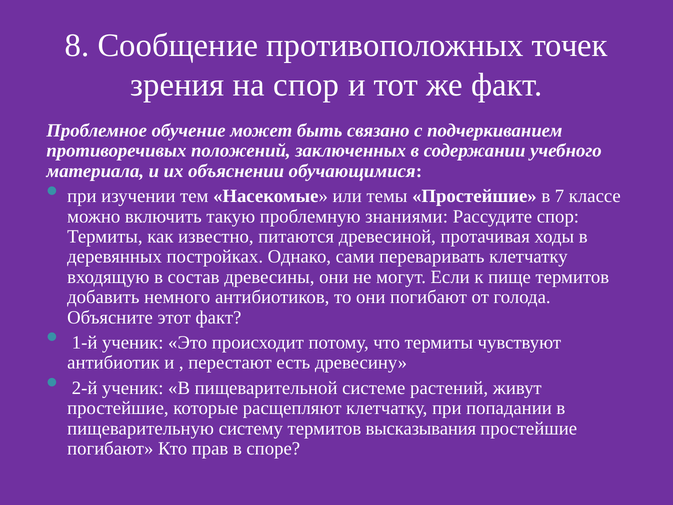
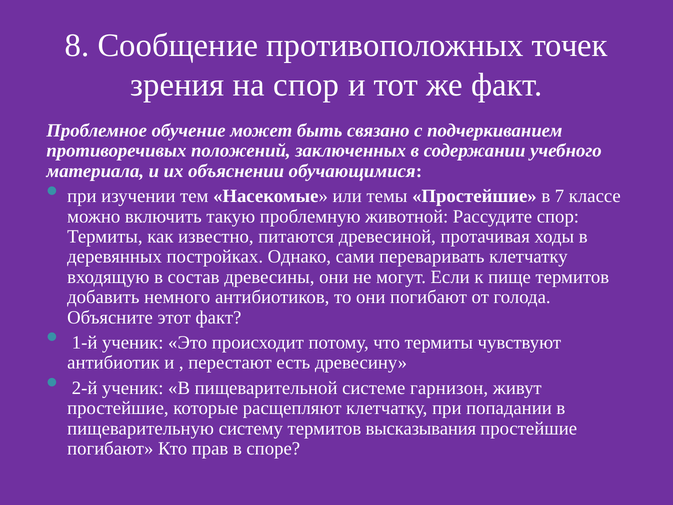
знаниями: знаниями -> животной
растений: растений -> гарнизон
